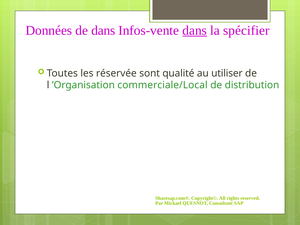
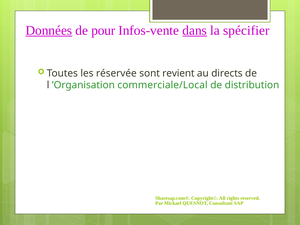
Données underline: none -> present
de dans: dans -> pour
qualité: qualité -> revient
utiliser: utiliser -> directs
